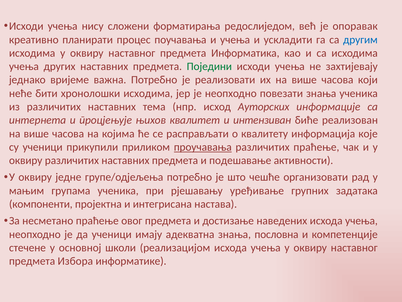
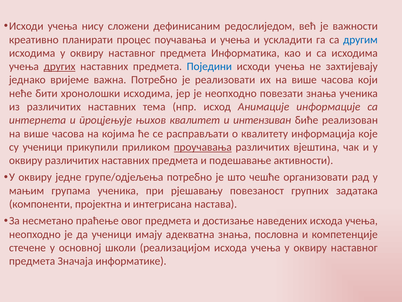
форматирања: форматирања -> дефинисаним
опоравак: опоравак -> важности
других underline: none -> present
Поједини colour: green -> blue
Ауторских: Ауторских -> Анимације
различитих праћење: праћење -> вјештина
уређивање: уређивање -> повезаност
Избора: Избора -> Значаја
